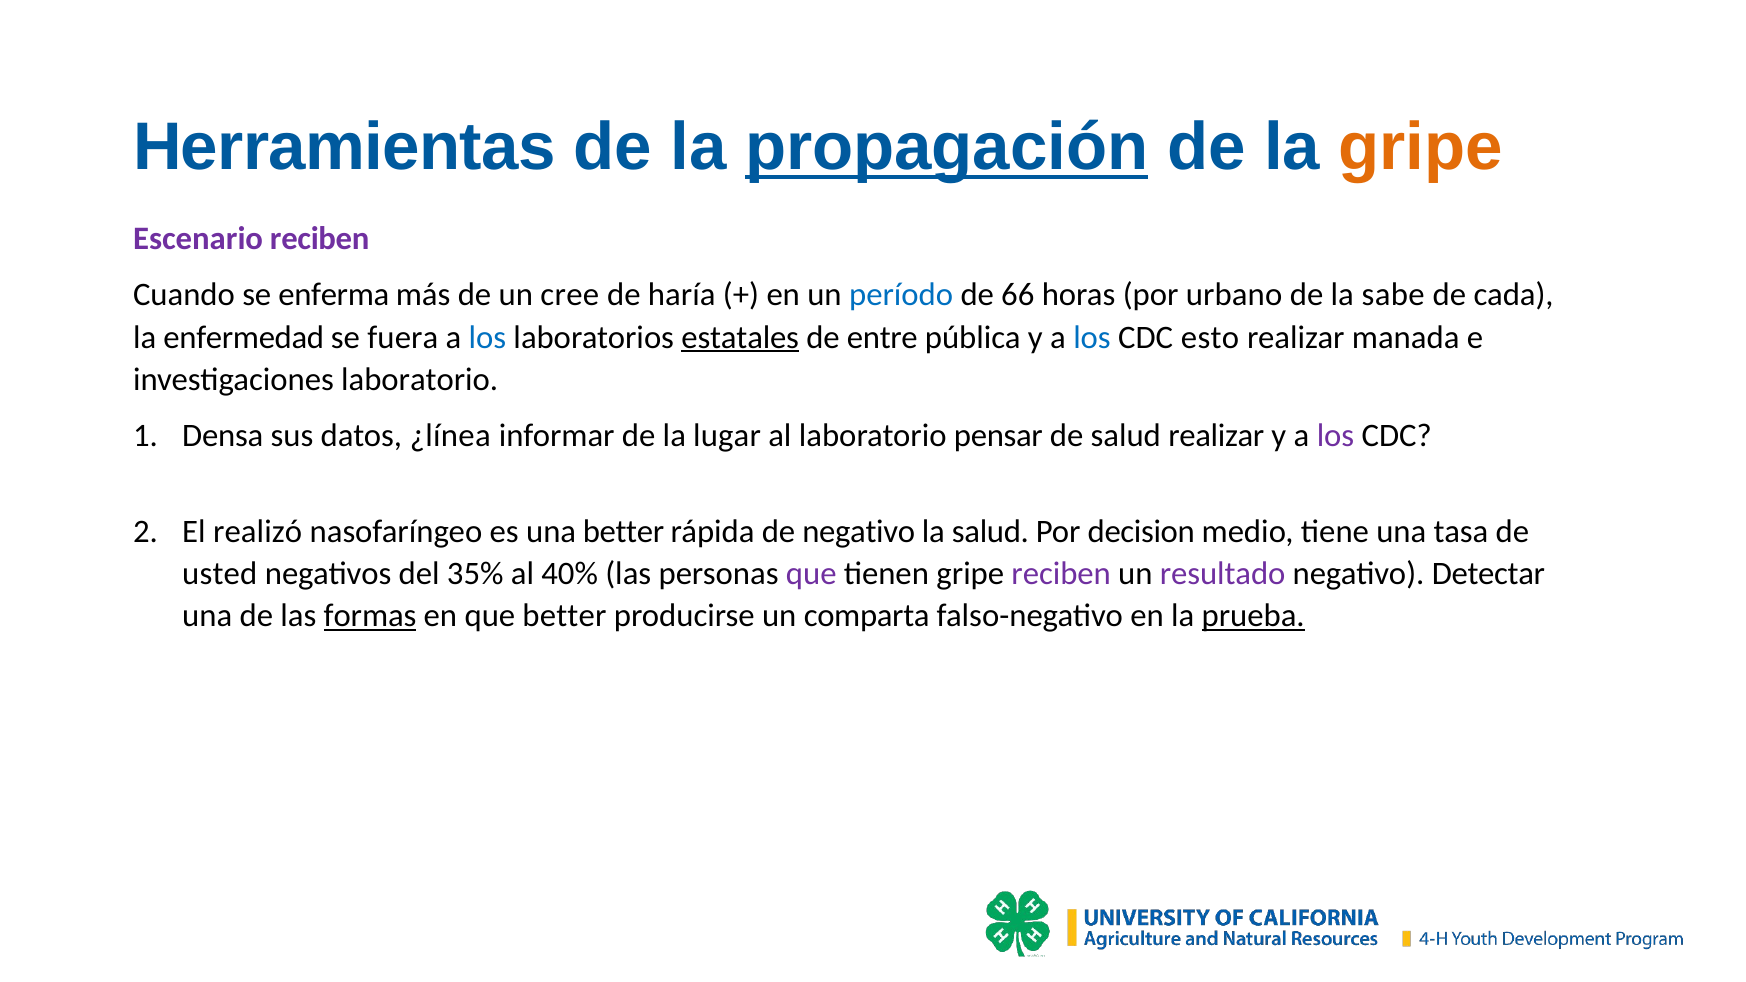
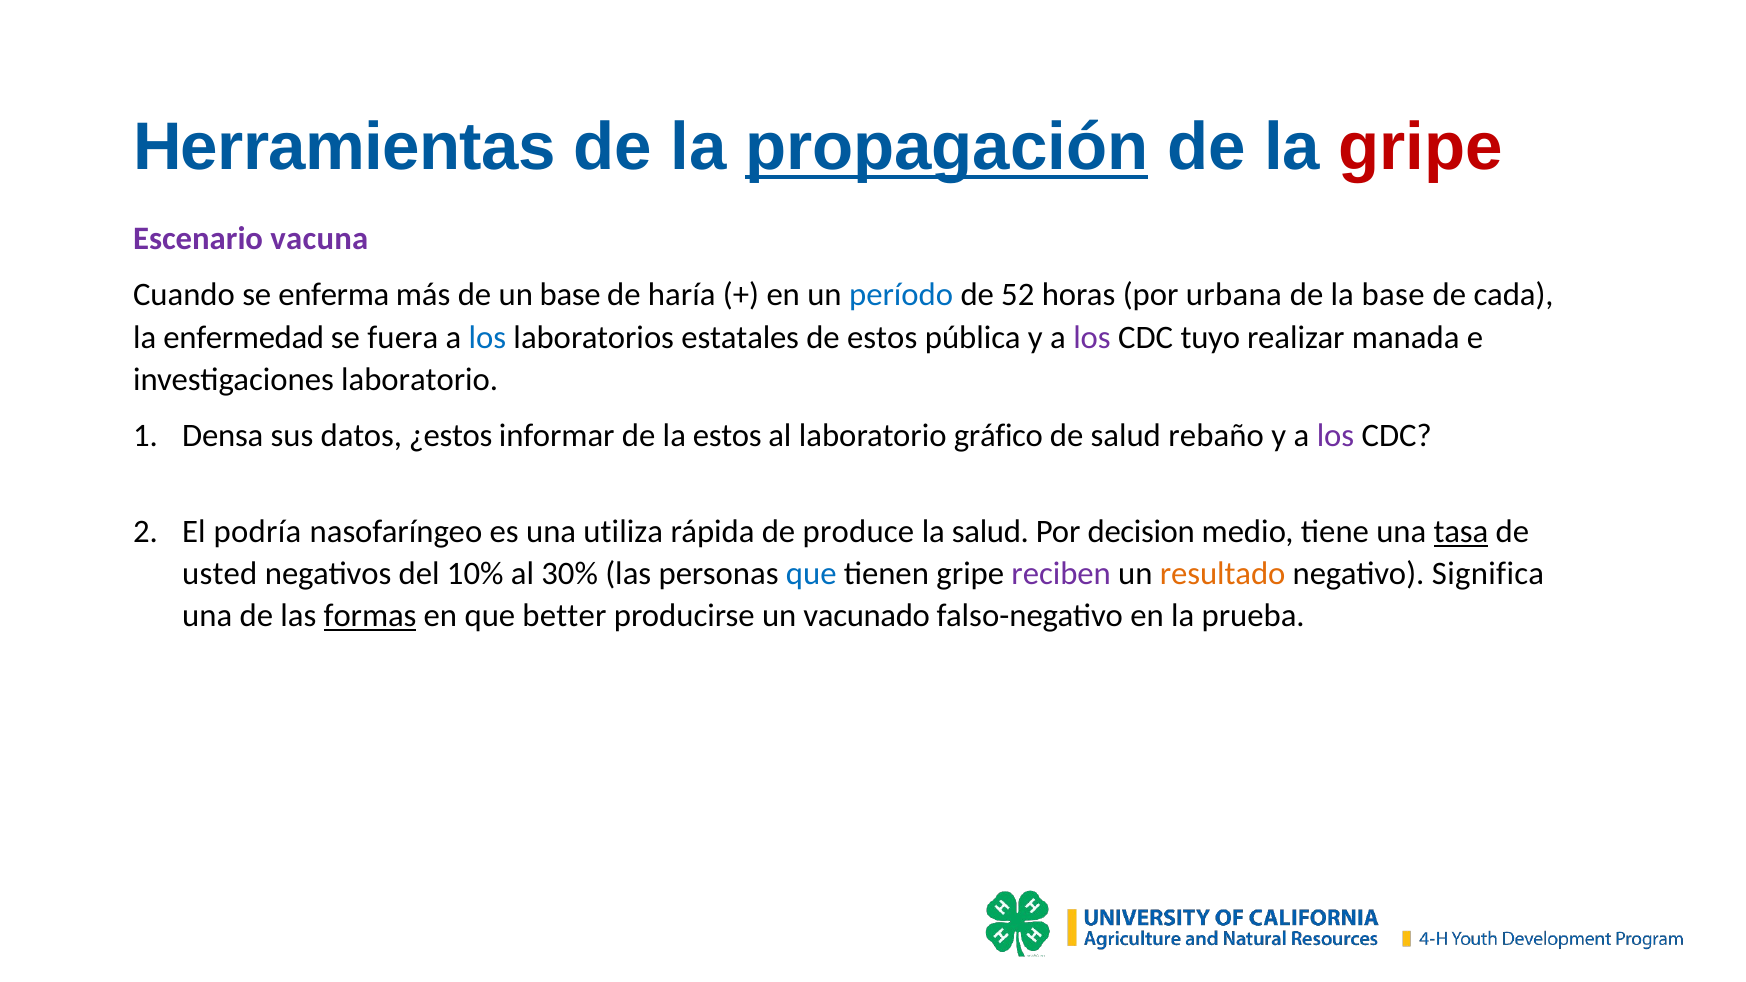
gripe at (1421, 148) colour: orange -> red
Escenario reciben: reciben -> vacuna
un cree: cree -> base
66: 66 -> 52
urbano: urbano -> urbana
la sabe: sabe -> base
estatales underline: present -> none
de entre: entre -> estos
los at (1092, 337) colour: blue -> purple
esto: esto -> tuyo
¿línea: ¿línea -> ¿estos
la lugar: lugar -> estos
pensar: pensar -> gráfico
salud realizar: realizar -> rebaño
realizó: realizó -> podría
una better: better -> utiliza
de negativo: negativo -> produce
tasa underline: none -> present
35%: 35% -> 10%
40%: 40% -> 30%
que at (811, 574) colour: purple -> blue
resultado colour: purple -> orange
Detectar: Detectar -> Significa
comparta: comparta -> vacunado
prueba underline: present -> none
